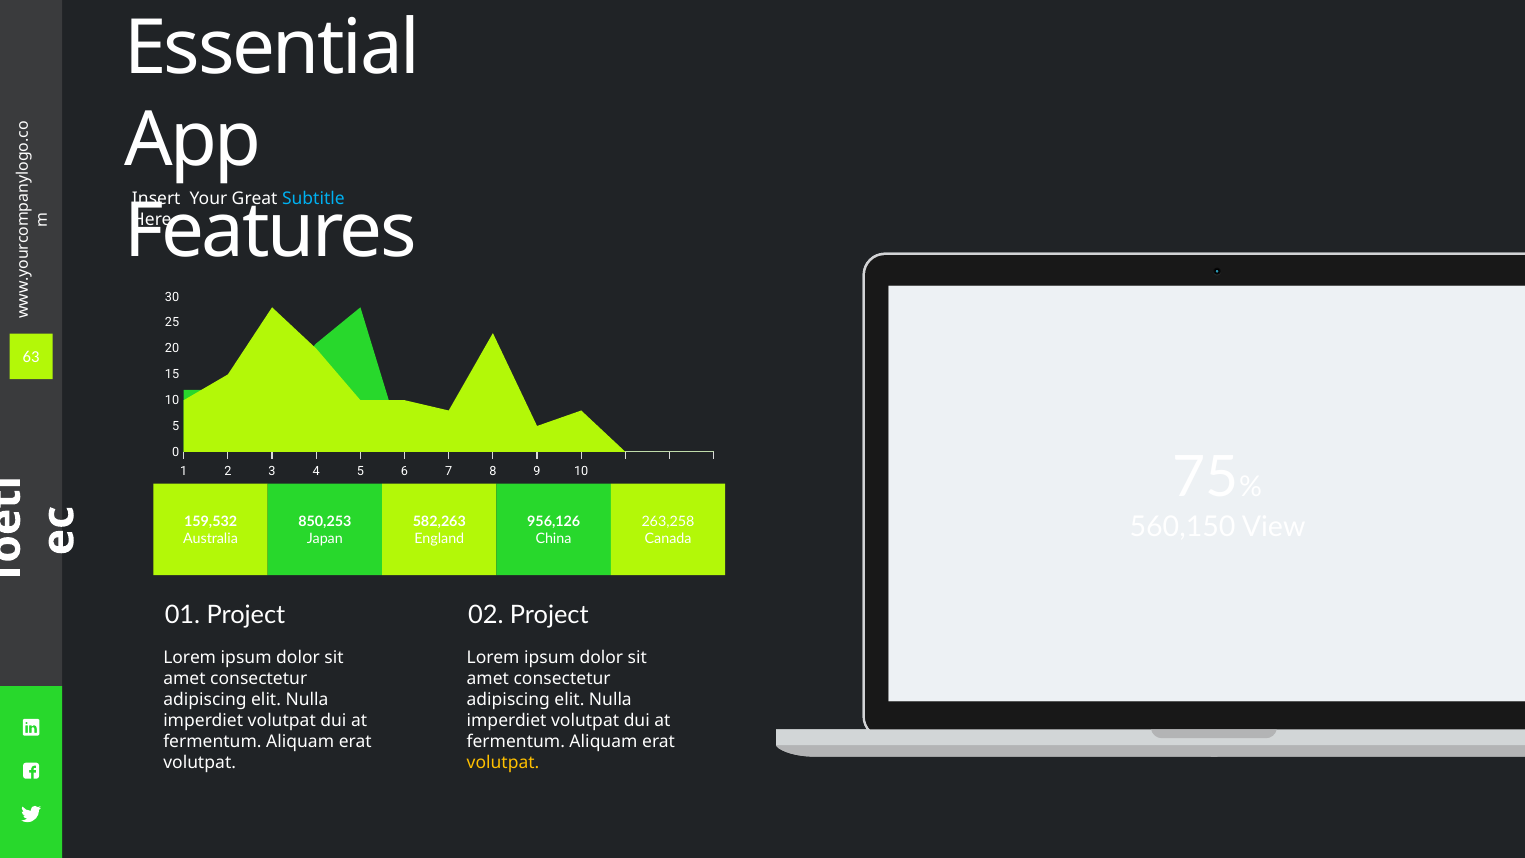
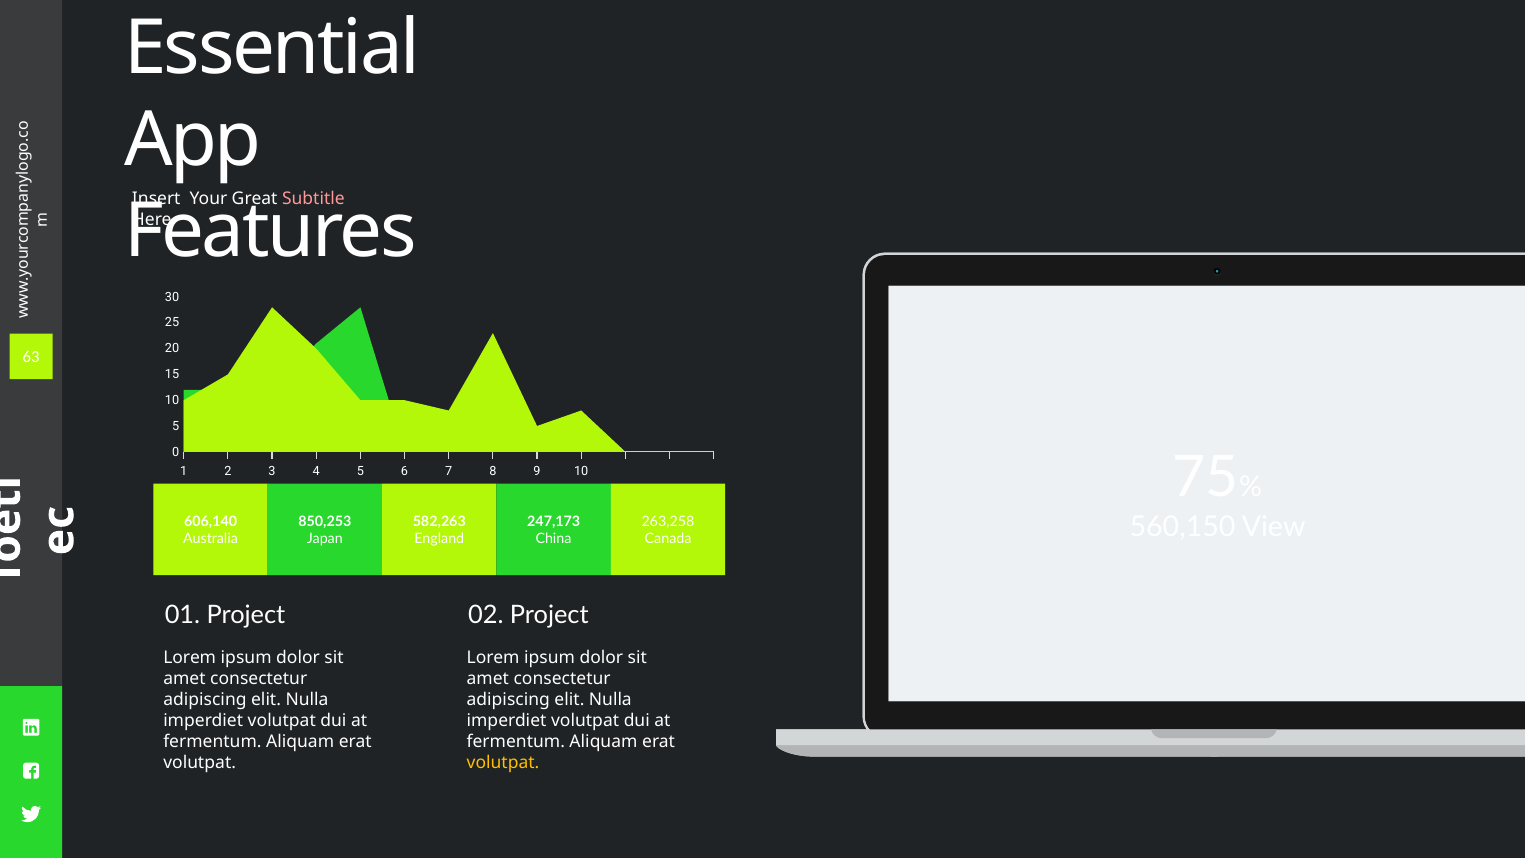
Subtitle colour: light blue -> pink
159,532: 159,532 -> 606,140
956,126: 956,126 -> 247,173
